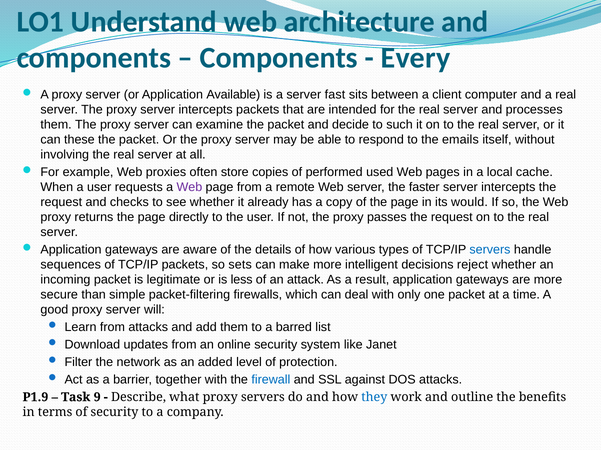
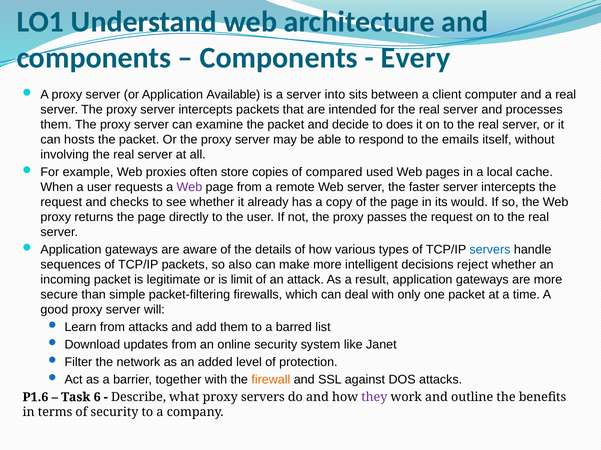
fast: fast -> into
such: such -> does
these: these -> hosts
performed: performed -> compared
sets: sets -> also
less: less -> limit
firewall colour: blue -> orange
P1.9: P1.9 -> P1.6
9: 9 -> 6
they colour: blue -> purple
